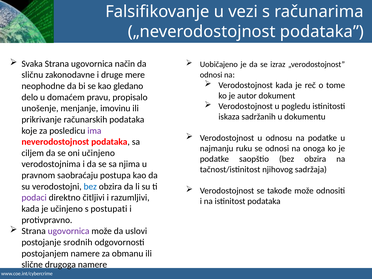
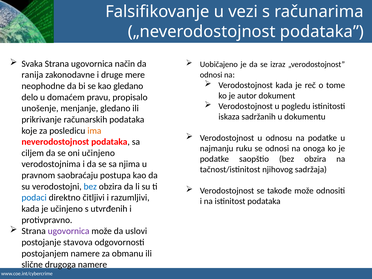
sličnu: sličnu -> ranija
menjanje imovinu: imovinu -> gledano
ima colour: purple -> orange
podaci colour: purple -> blue
postupati: postupati -> utvrđenih
srodnih: srodnih -> stavova
